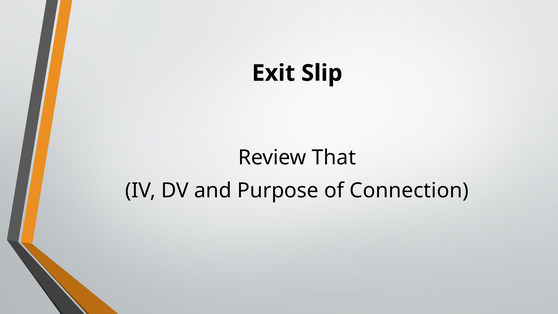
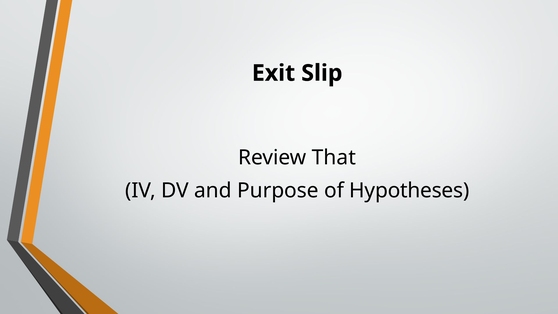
Connection: Connection -> Hypotheses
